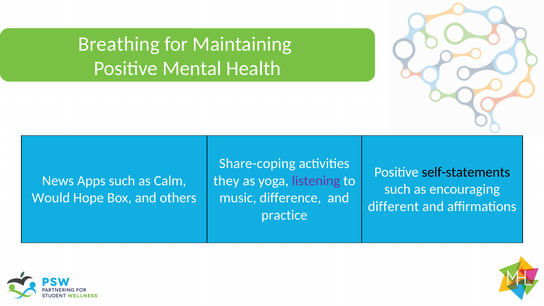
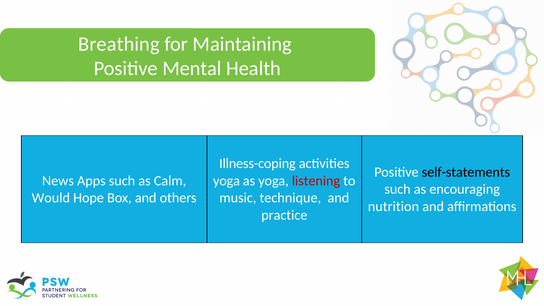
Share-coping: Share-coping -> Illness-coping
they at (226, 181): they -> yoga
listening colour: purple -> red
difference: difference -> technique
different: different -> nutrition
